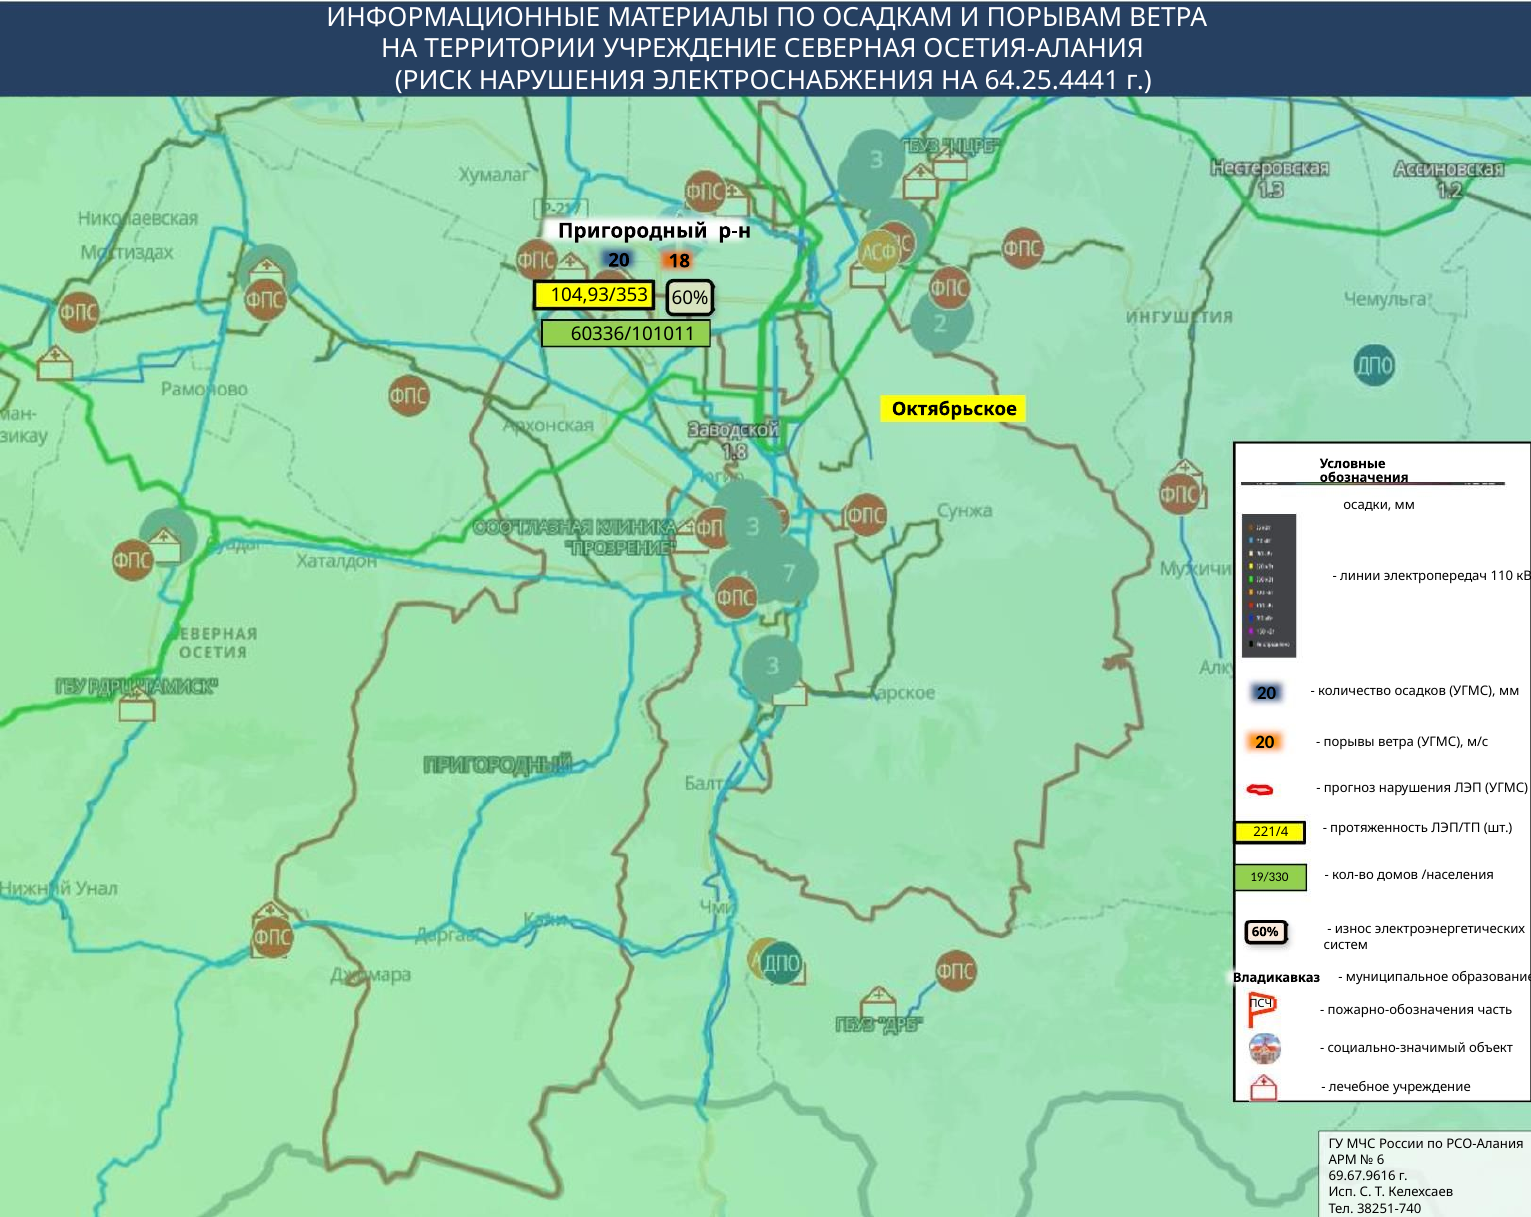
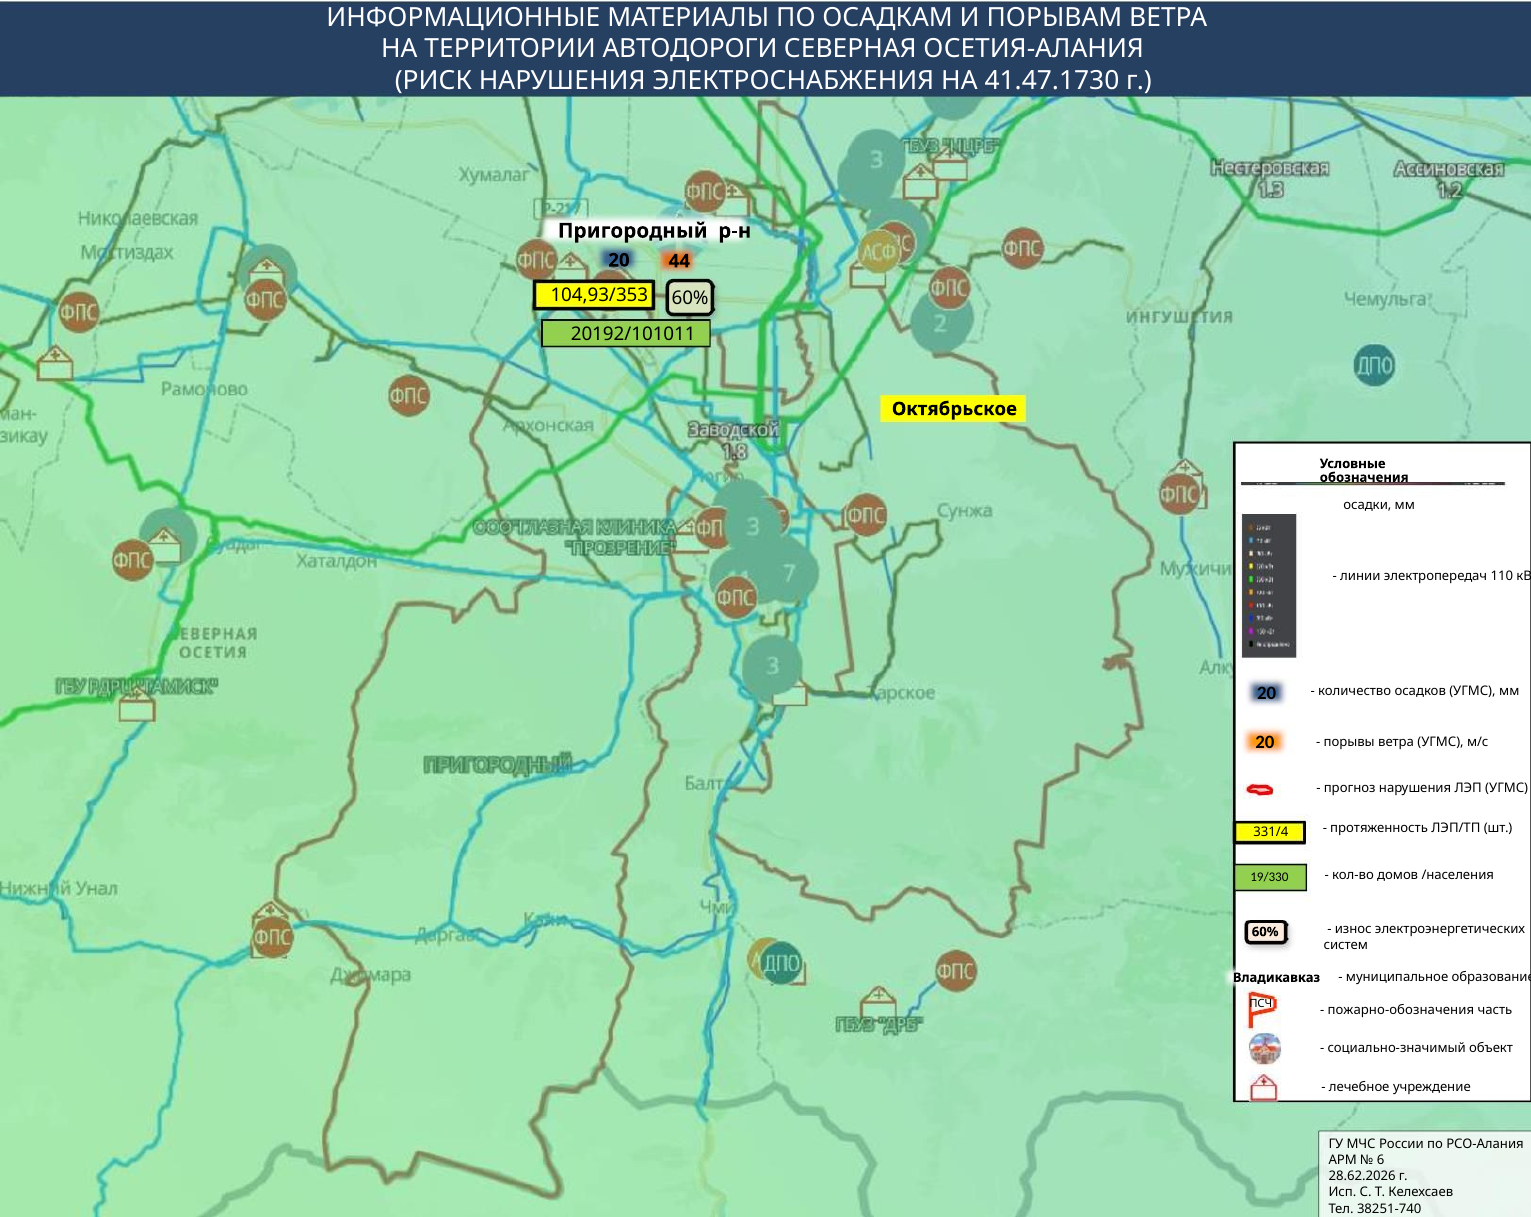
ТЕРРИТОРИИ УЧРЕЖДЕНИЕ: УЧРЕЖДЕНИЕ -> АВТОДОРОГИ
64.25.4441: 64.25.4441 -> 41.47.1730
18: 18 -> 44
60336/101011: 60336/101011 -> 20192/101011
221/4: 221/4 -> 331/4
69.67.9616: 69.67.9616 -> 28.62.2026
